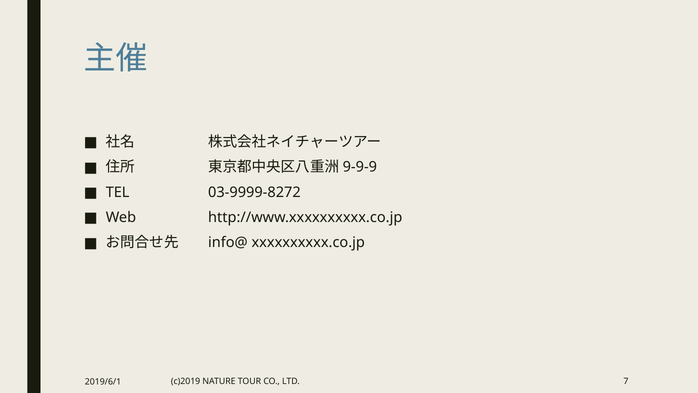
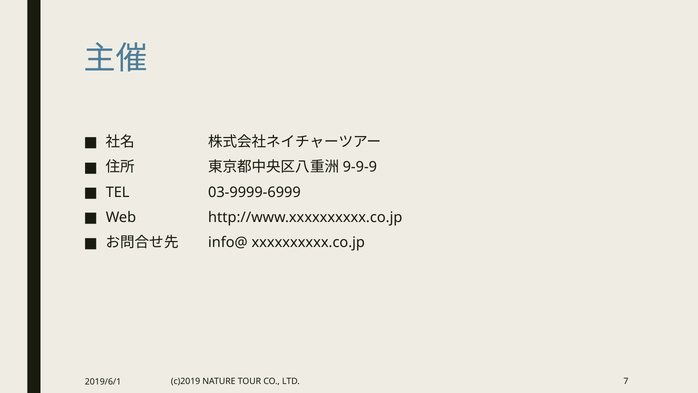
03-9999-8272: 03-9999-8272 -> 03-9999-6999
